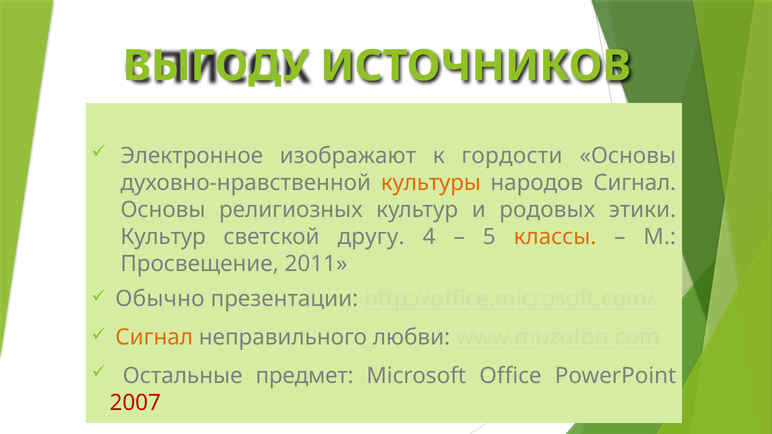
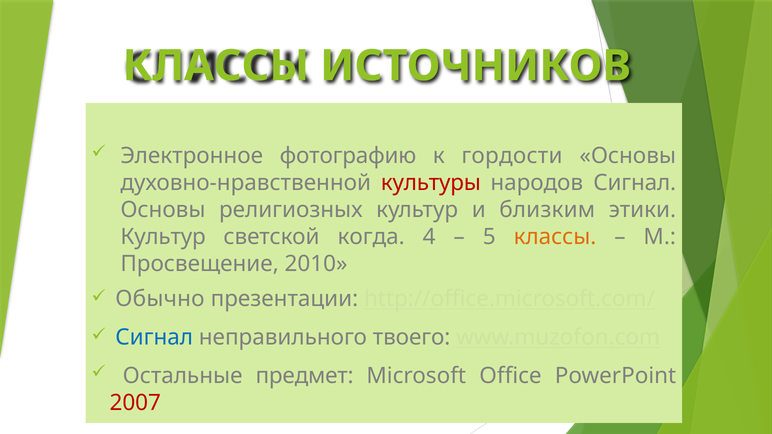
ВЫГОДУ at (216, 66): ВЫГОДУ -> КЛАССЫ
изображают: изображают -> фотографию
культуры colour: orange -> red
родовых: родовых -> близким
другу: другу -> когда
2011: 2011 -> 2010
Сигнал at (154, 338) colour: orange -> blue
любви: любви -> твоего
